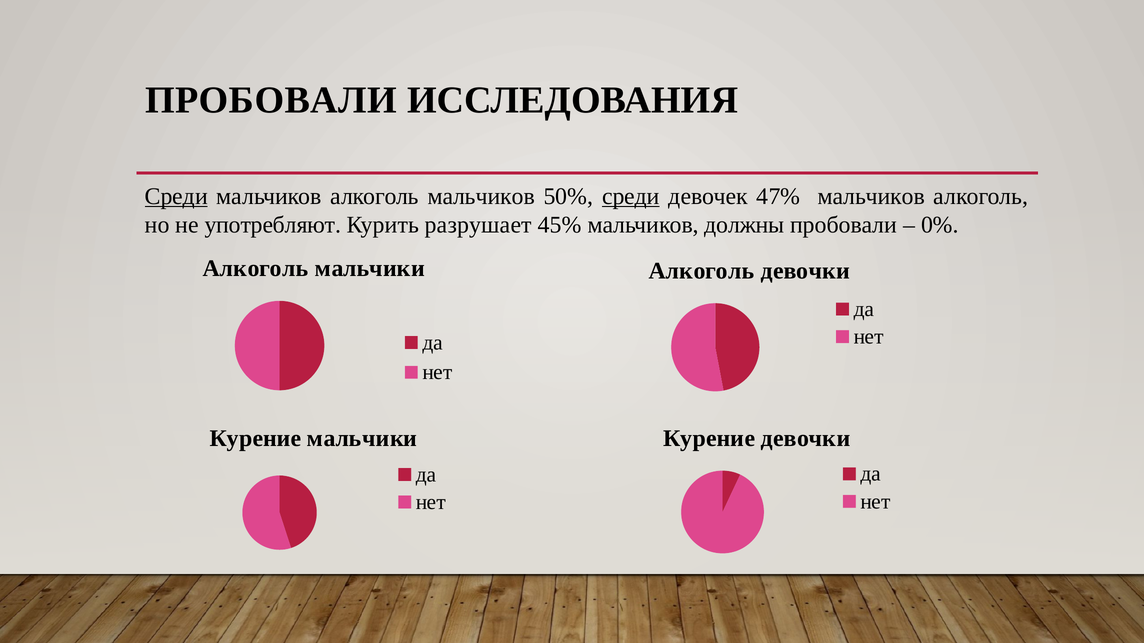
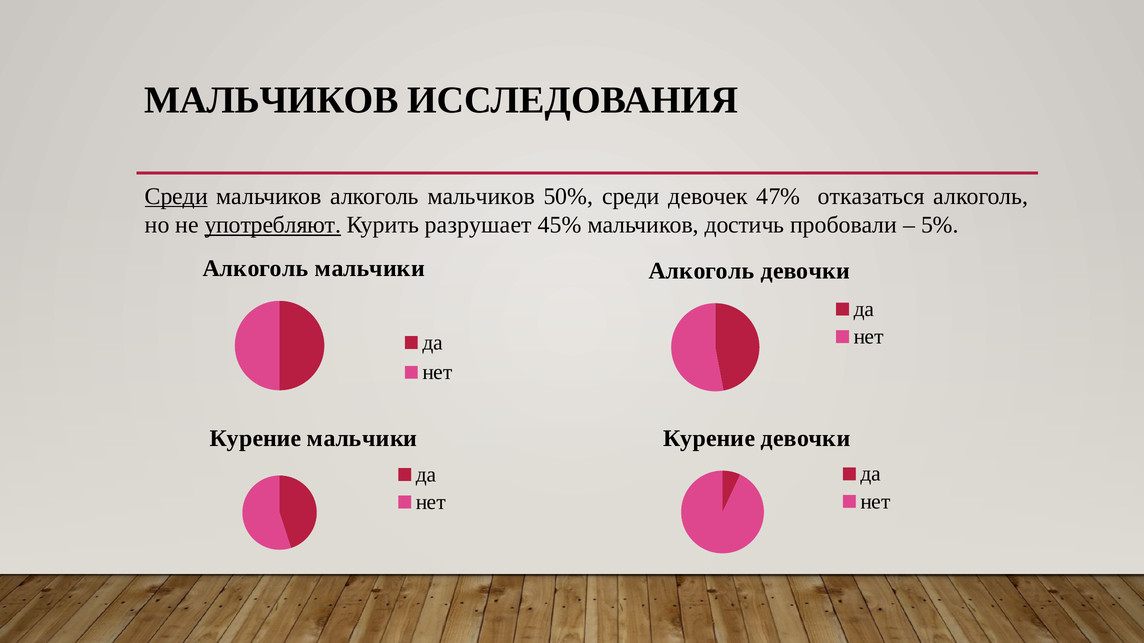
ПРОБОВАЛИ at (271, 100): ПРОБОВАЛИ -> МАЛЬЧИКОВ
среди at (631, 196) underline: present -> none
47% мальчиков: мальчиков -> отказаться
употребляют underline: none -> present
должны: должны -> достичь
0%: 0% -> 5%
